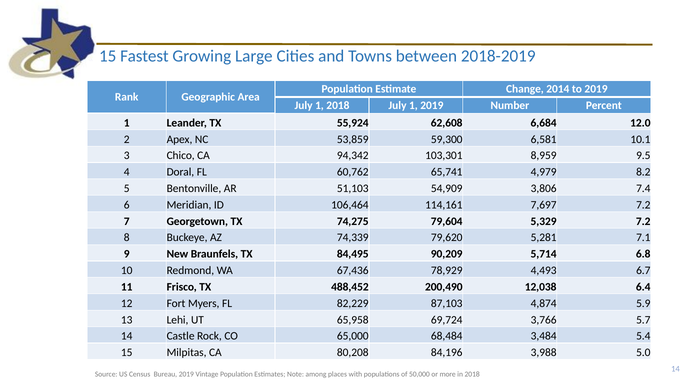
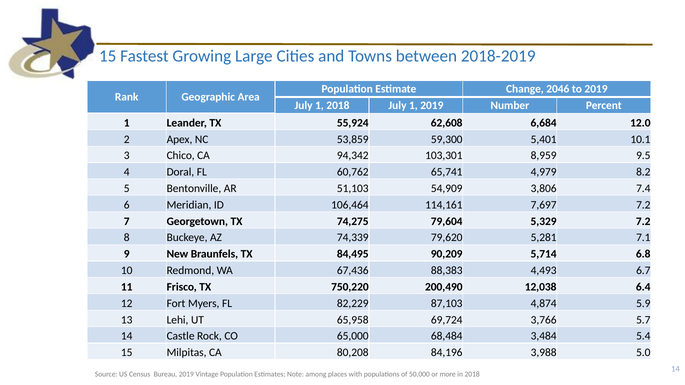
2014: 2014 -> 2046
6,581: 6,581 -> 5,401
78,929: 78,929 -> 88,383
488,452: 488,452 -> 750,220
